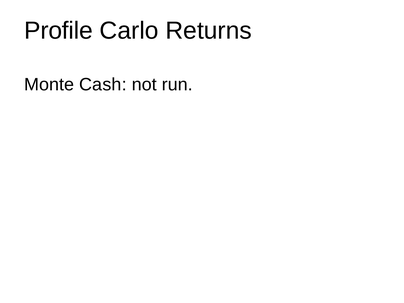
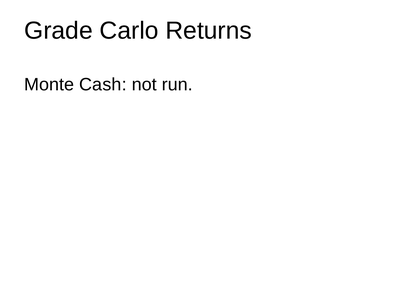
Profile: Profile -> Grade
